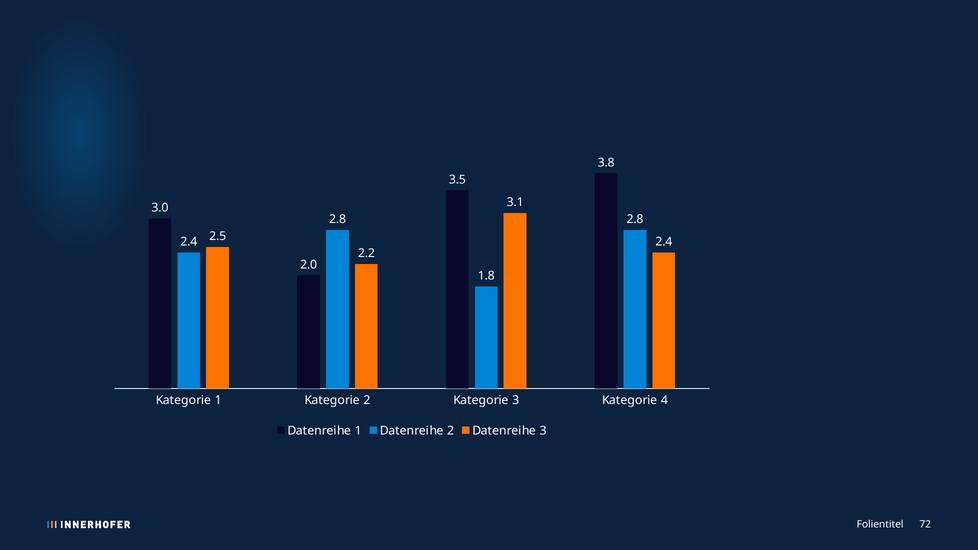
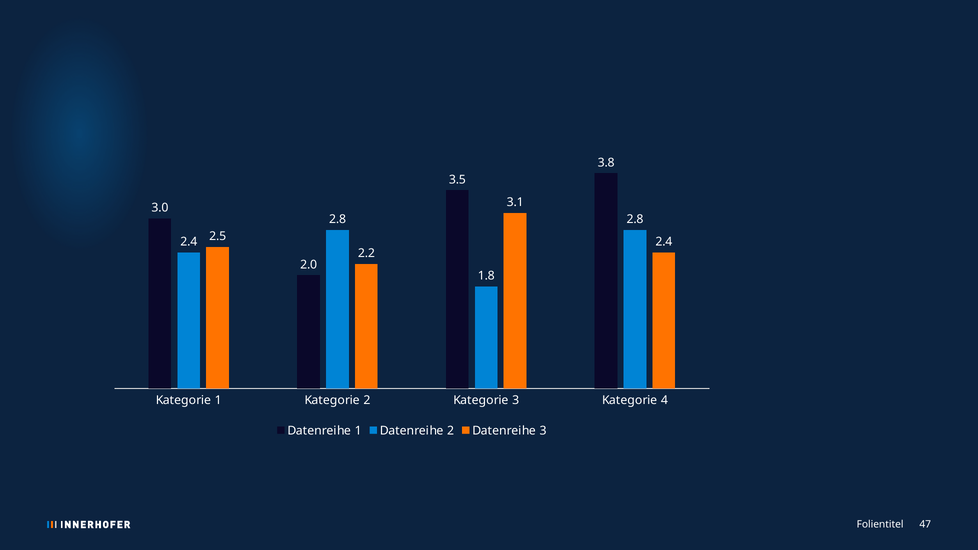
72: 72 -> 47
